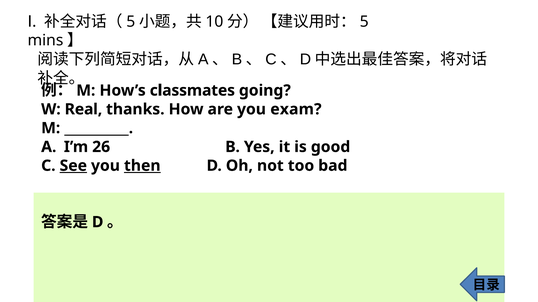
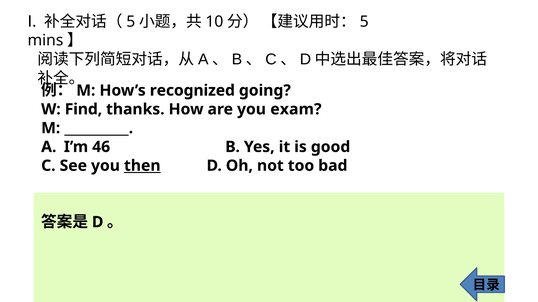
classmates: classmates -> recognized
Real: Real -> Find
26: 26 -> 46
See underline: present -> none
